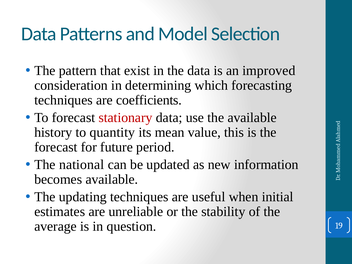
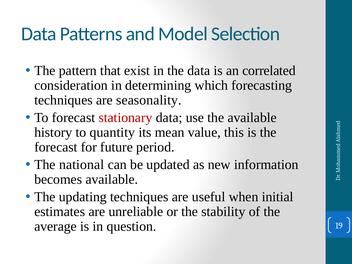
improved: improved -> correlated
coefficients: coefficients -> seasonality
